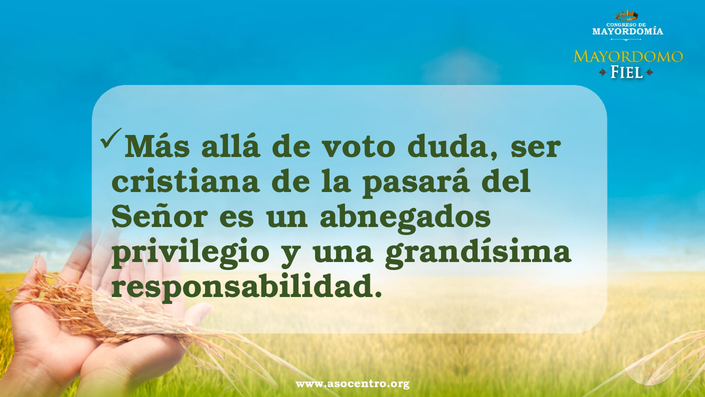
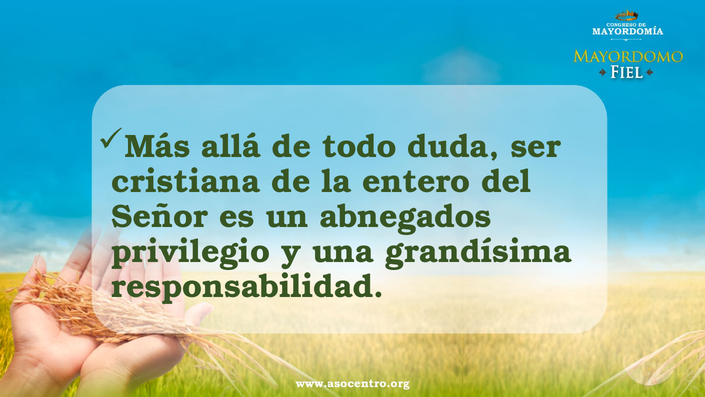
voto: voto -> todo
pasará: pasará -> entero
